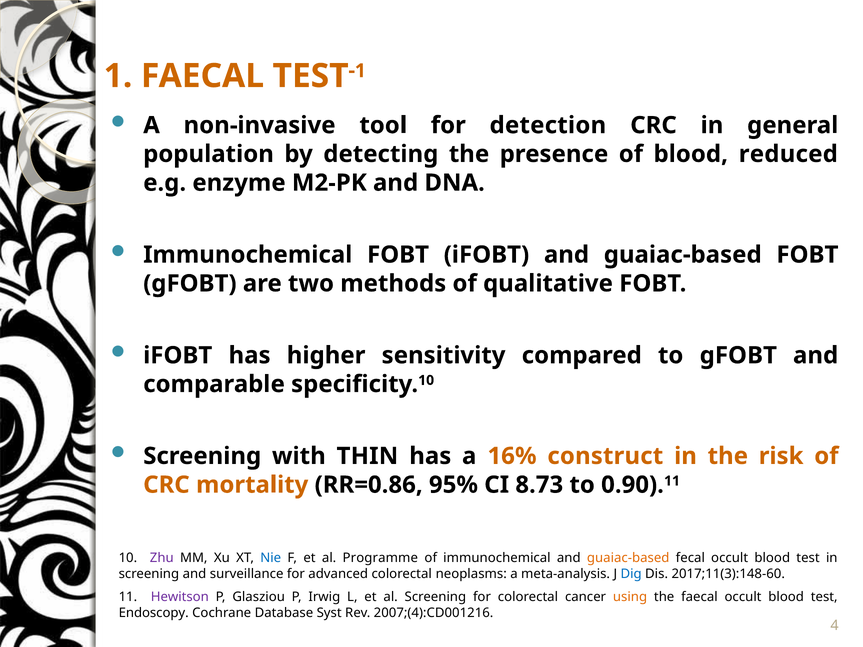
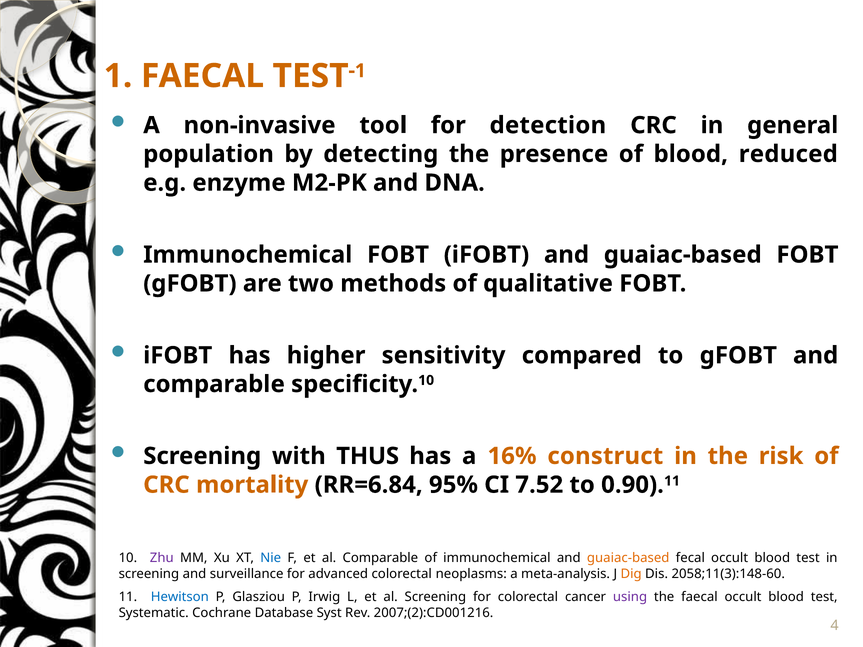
THIN: THIN -> THUS
RR=0.86: RR=0.86 -> RR=6.84
8.73: 8.73 -> 7.52
al Programme: Programme -> Comparable
Dig colour: blue -> orange
2017;11(3):148-60: 2017;11(3):148-60 -> 2058;11(3):148-60
Hewitson colour: purple -> blue
using colour: orange -> purple
Endoscopy: Endoscopy -> Systematic
2007;(4):CD001216: 2007;(4):CD001216 -> 2007;(2):CD001216
